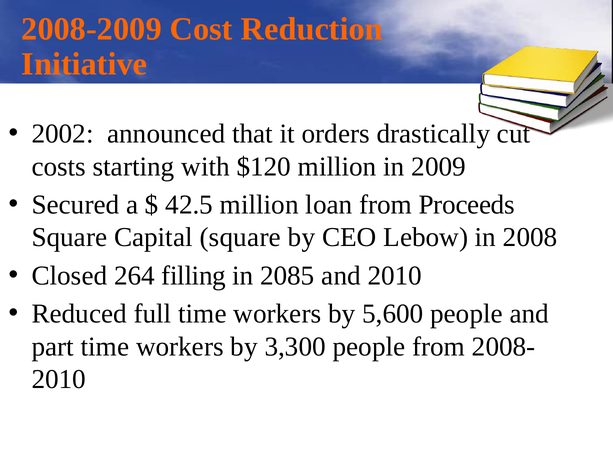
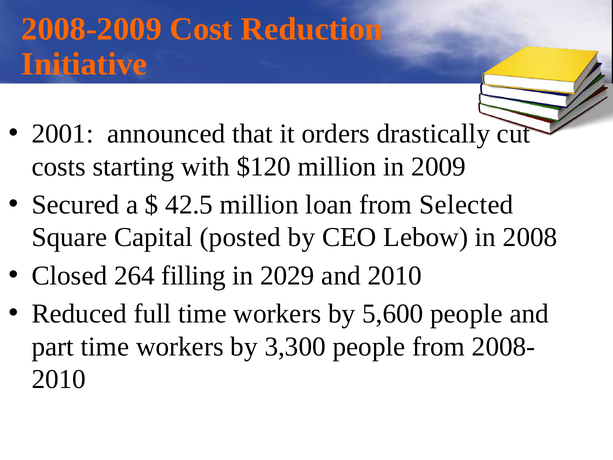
2002: 2002 -> 2001
Proceeds: Proceeds -> Selected
Capital square: square -> posted
2085: 2085 -> 2029
